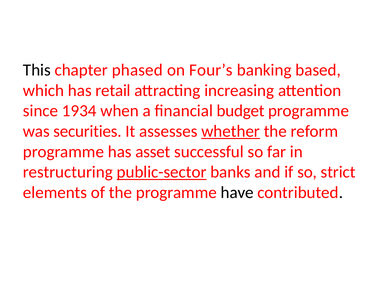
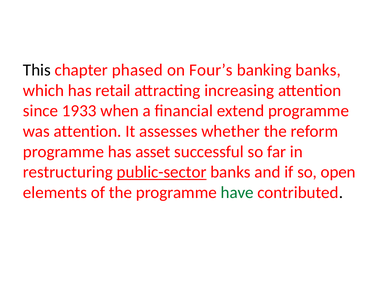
banking based: based -> banks
1934: 1934 -> 1933
budget: budget -> extend
was securities: securities -> attention
whether underline: present -> none
strict: strict -> open
have colour: black -> green
